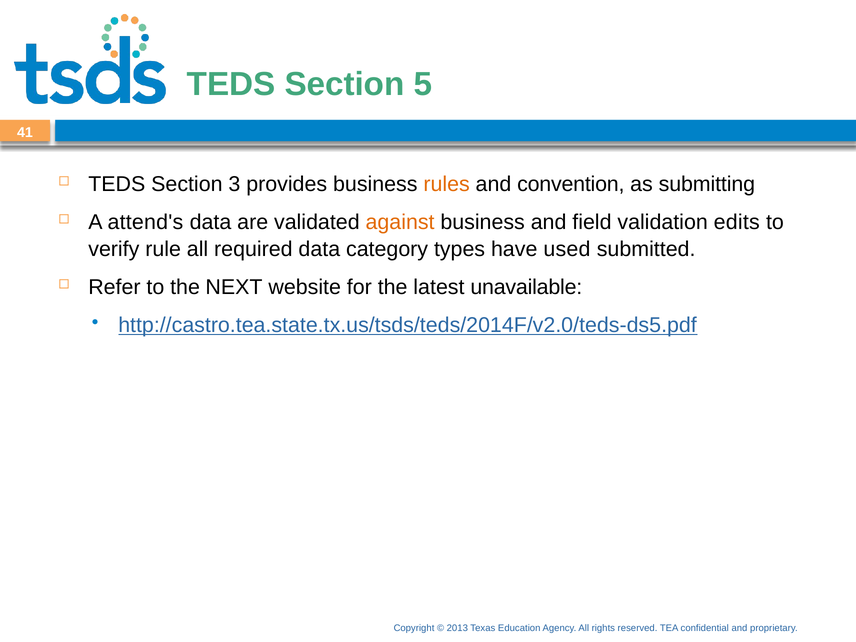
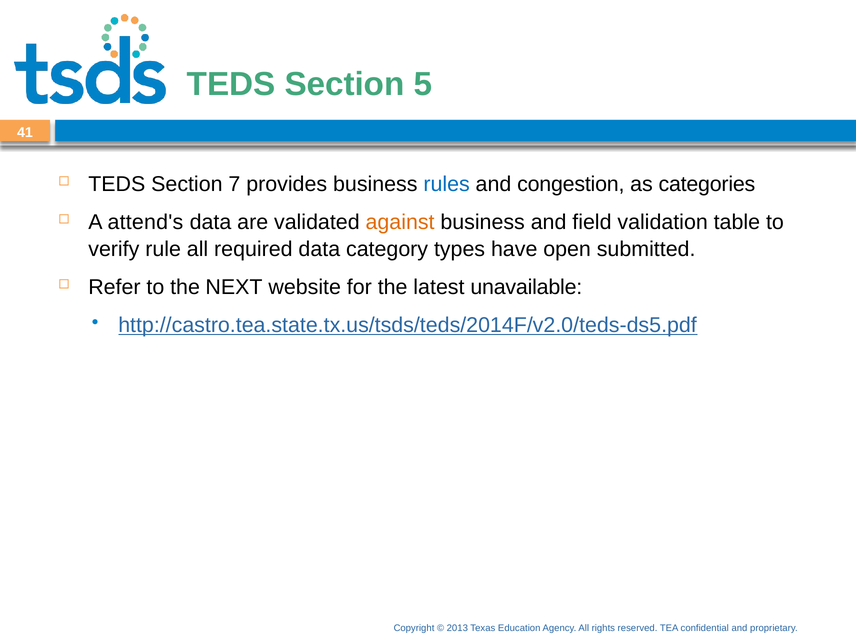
3: 3 -> 7
rules colour: orange -> blue
convention: convention -> congestion
submitting: submitting -> categories
edits: edits -> table
used: used -> open
